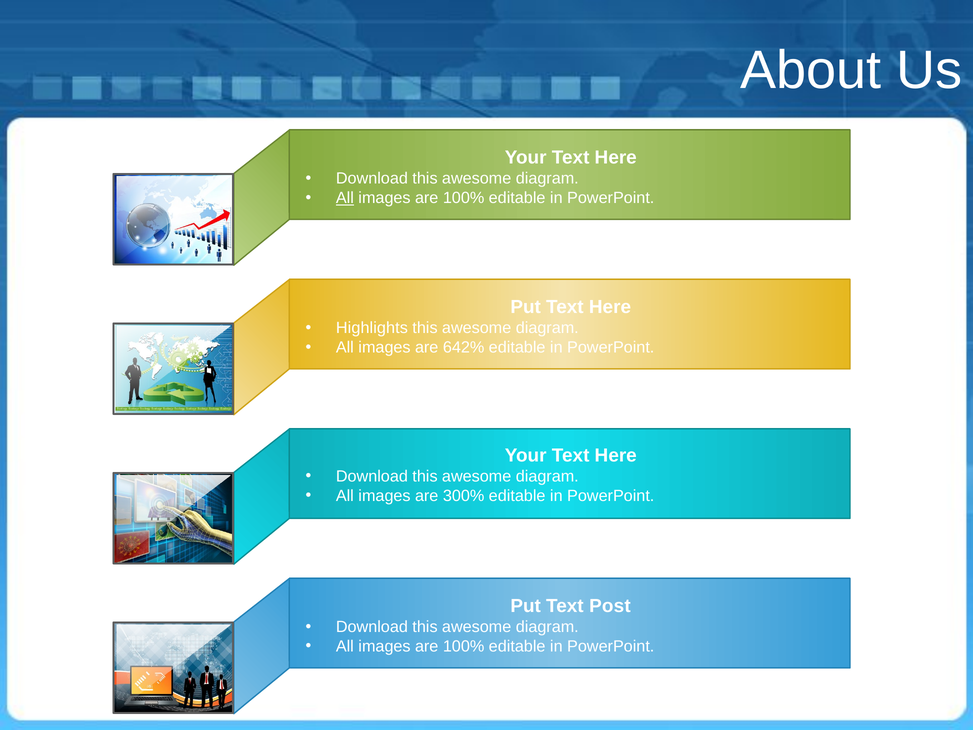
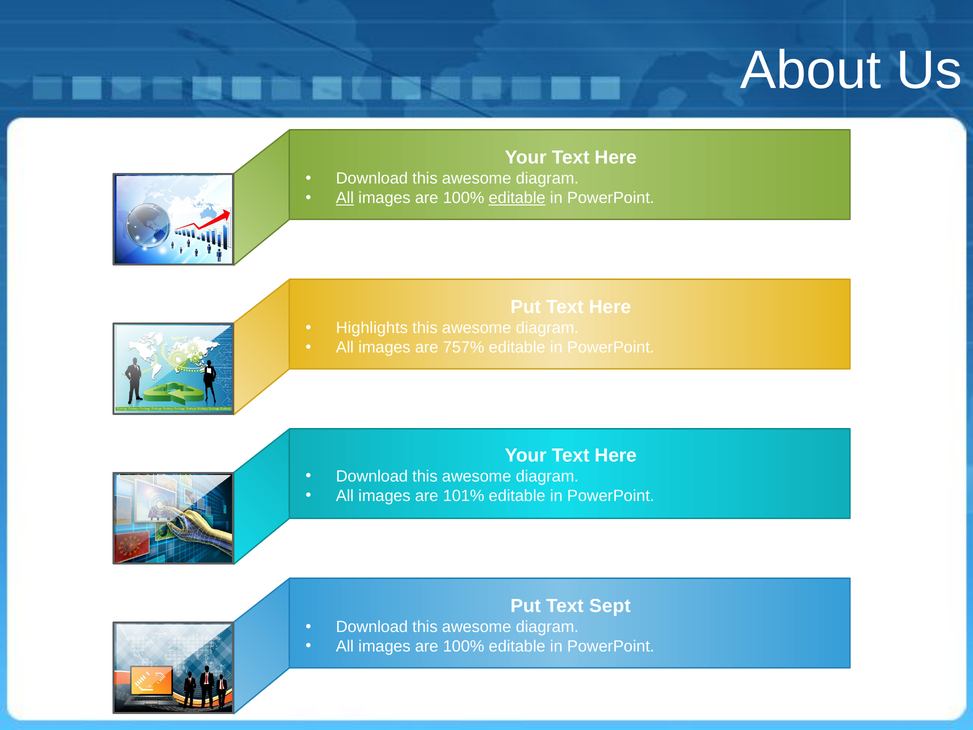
editable at (517, 198) underline: none -> present
642%: 642% -> 757%
300%: 300% -> 101%
Post: Post -> Sept
